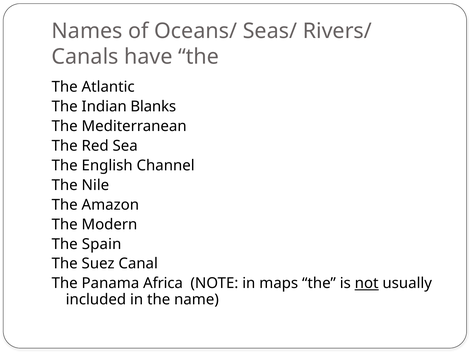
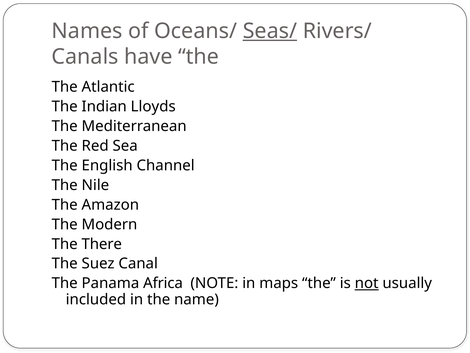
Seas/ underline: none -> present
Blanks: Blanks -> Lloyds
Spain: Spain -> There
